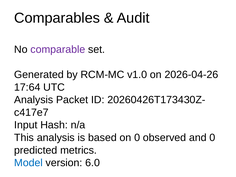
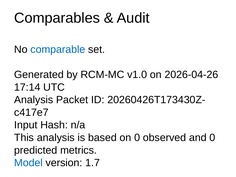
comparable colour: purple -> blue
17:64: 17:64 -> 17:14
6.0: 6.0 -> 1.7
